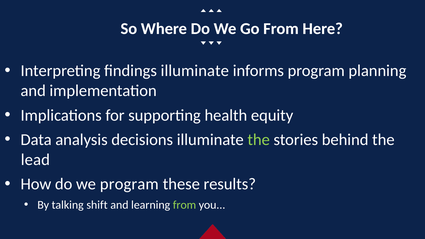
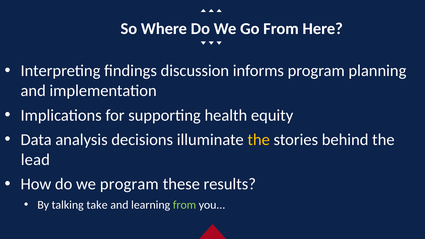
findings illuminate: illuminate -> discussion
the at (259, 140) colour: light green -> yellow
shift: shift -> take
